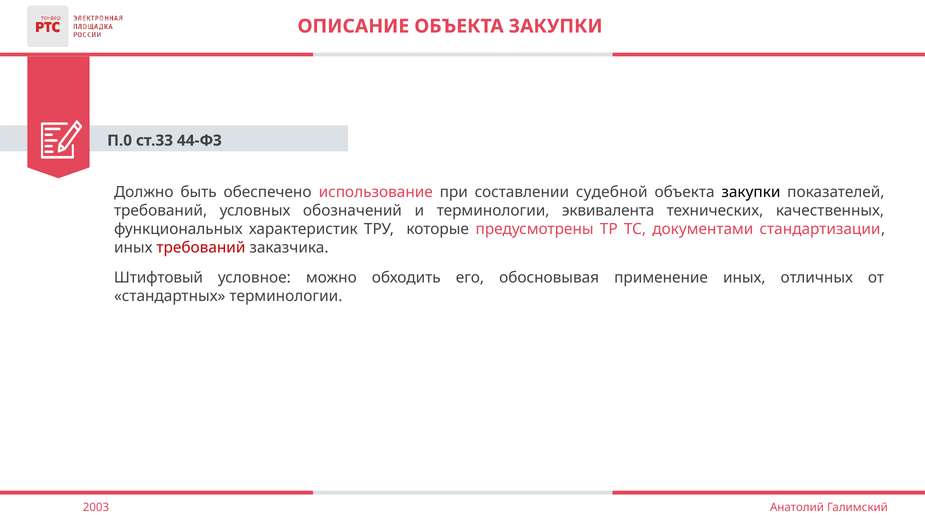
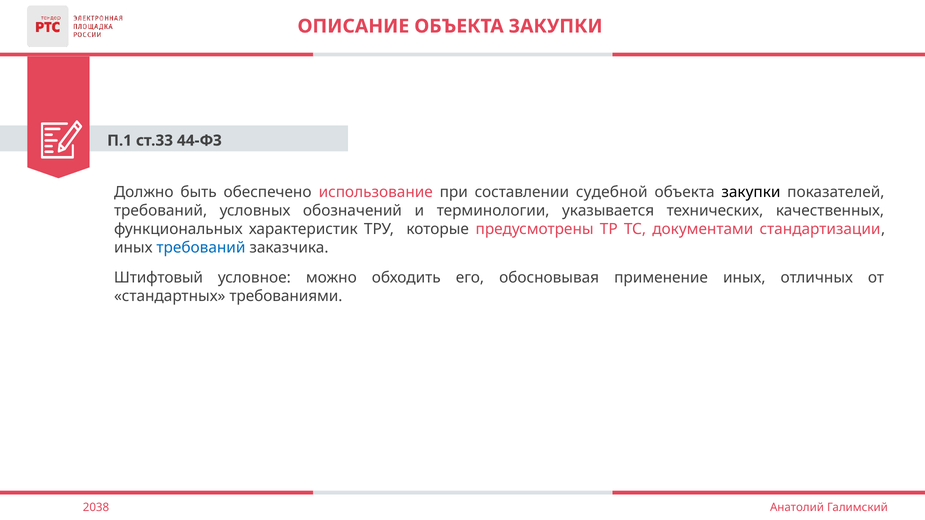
П.0: П.0 -> П.1
эквивалента: эквивалента -> указывается
требований at (201, 248) colour: red -> blue
стандартных терминологии: терминологии -> требованиями
2003: 2003 -> 2038
